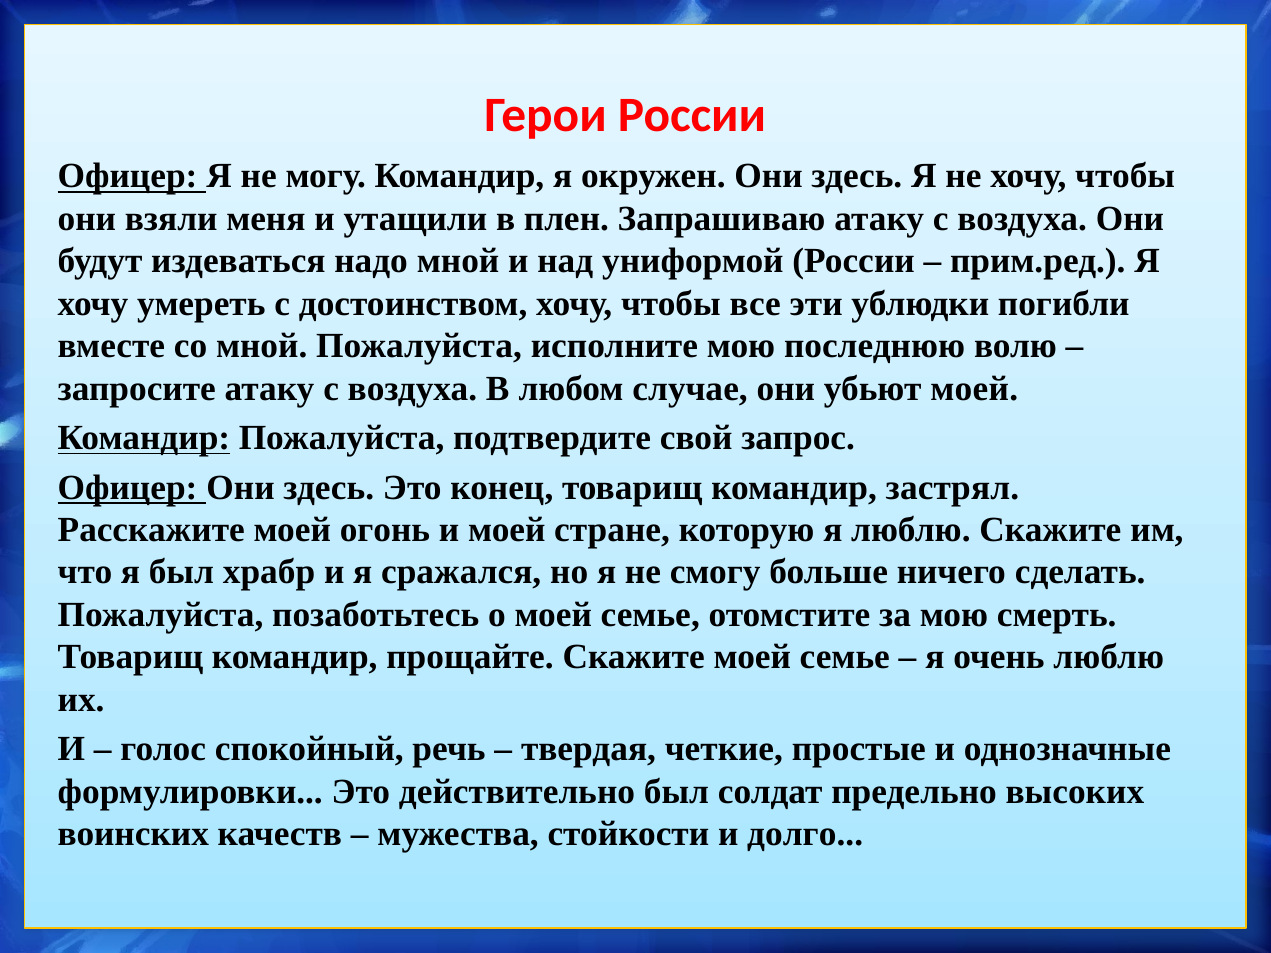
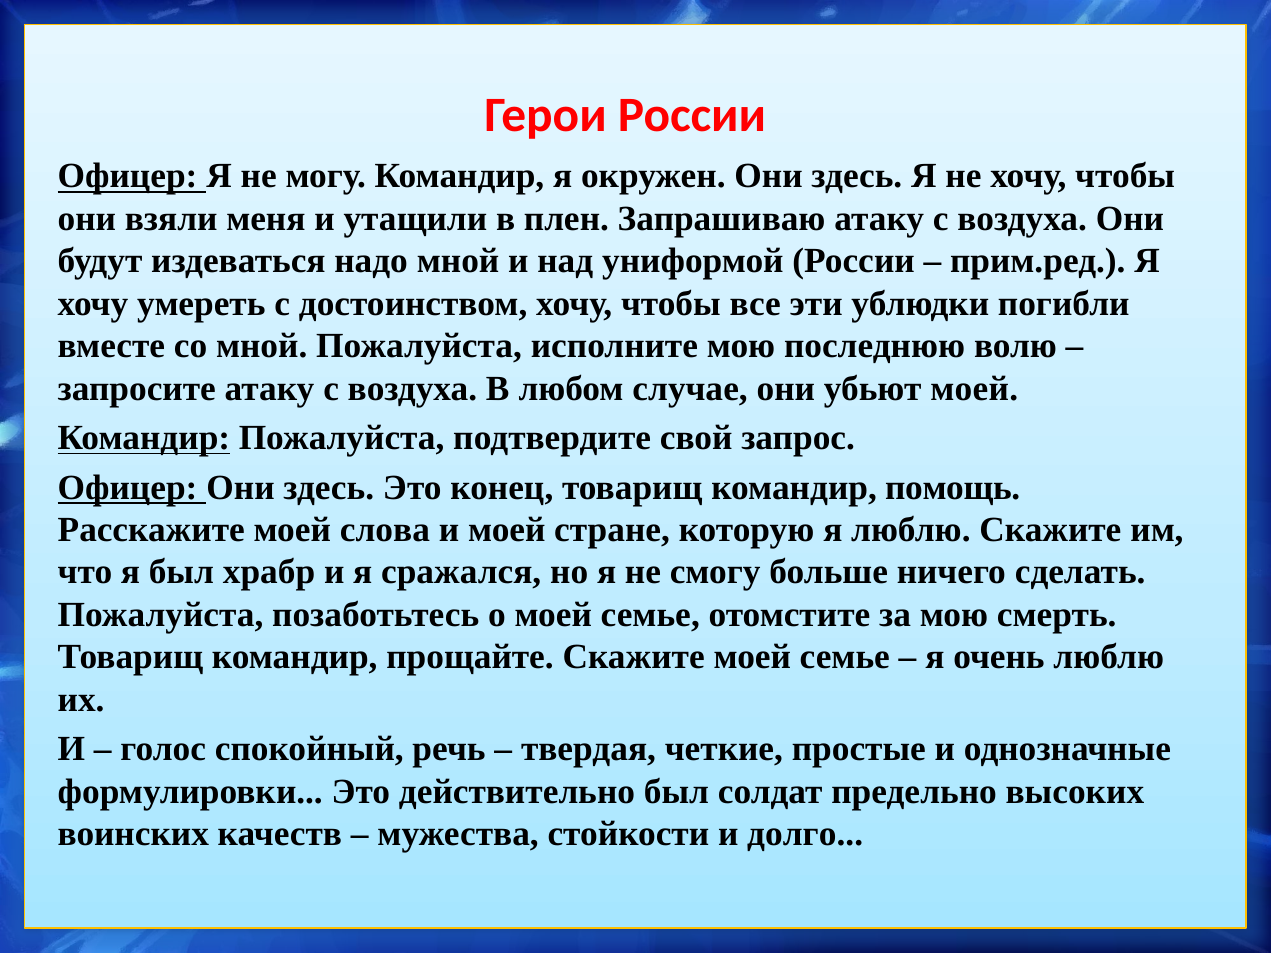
застрял: застрял -> помощь
огонь: огонь -> слова
